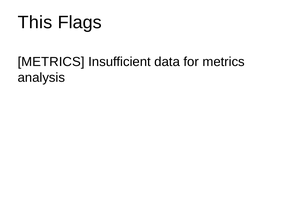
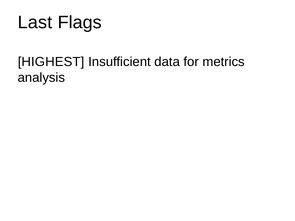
This: This -> Last
METRICS at (51, 62): METRICS -> HIGHEST
